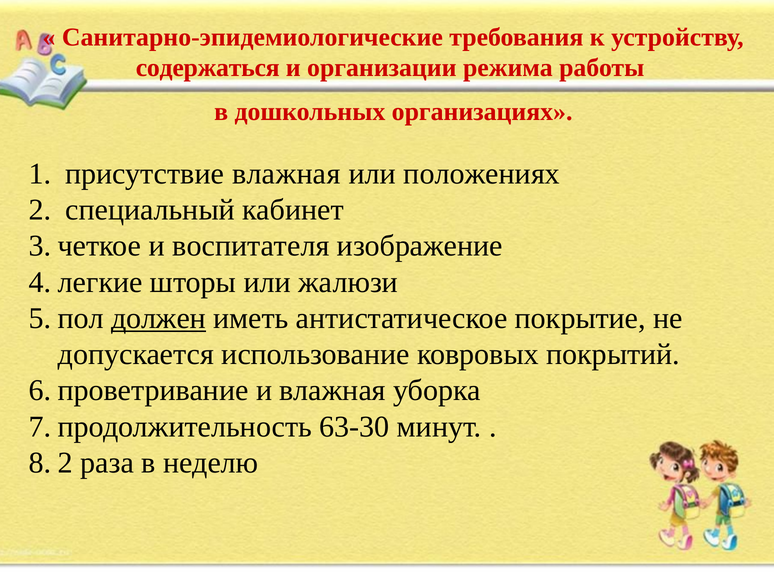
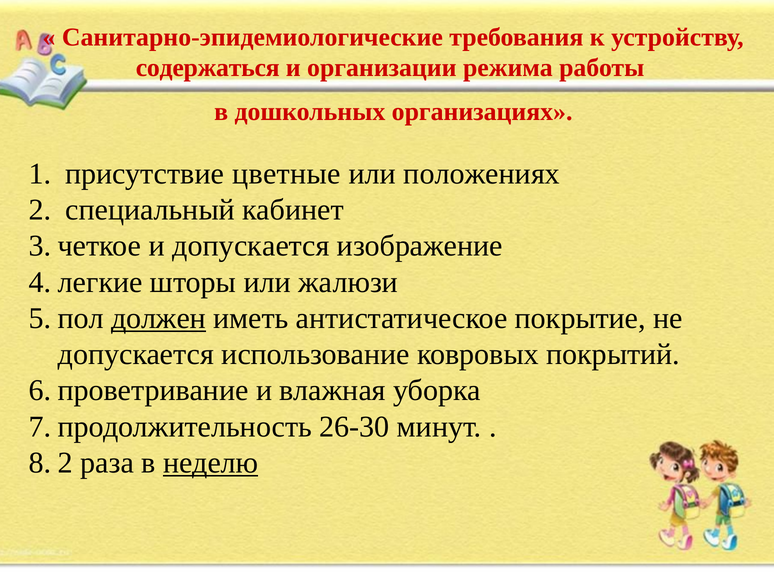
присутствие влажная: влажная -> цветные
и воспитателя: воспитателя -> допускается
63-30: 63-30 -> 26-30
неделю underline: none -> present
